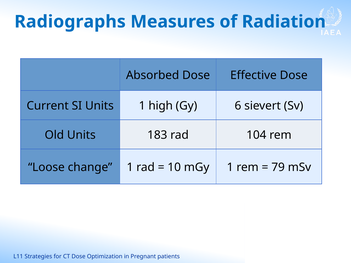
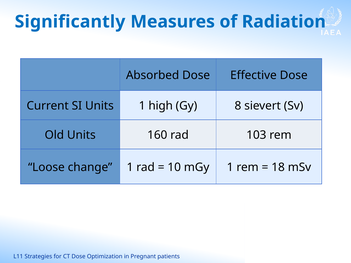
Radiographs: Radiographs -> Significantly
6: 6 -> 8
183: 183 -> 160
104: 104 -> 103
79: 79 -> 18
